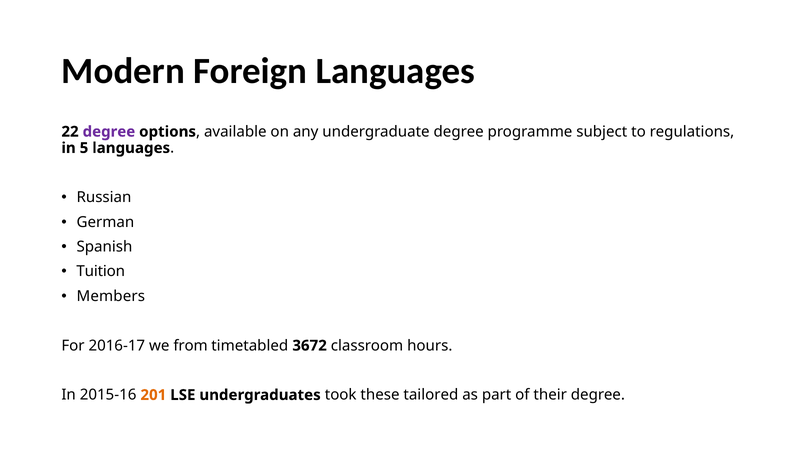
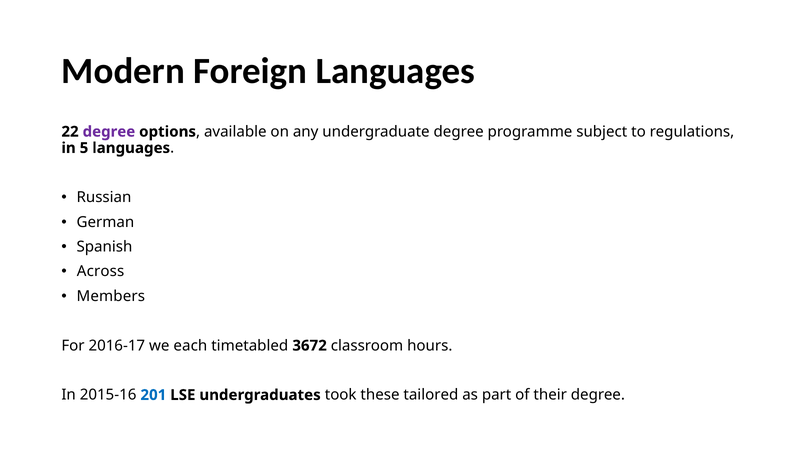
Tuition: Tuition -> Across
from: from -> each
201 colour: orange -> blue
